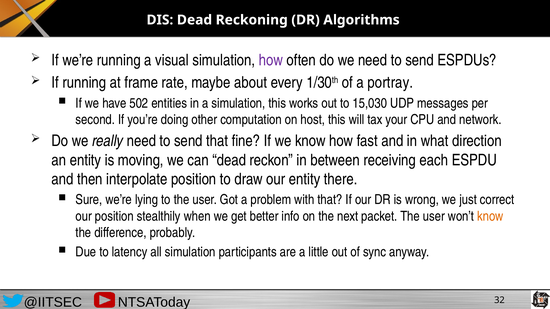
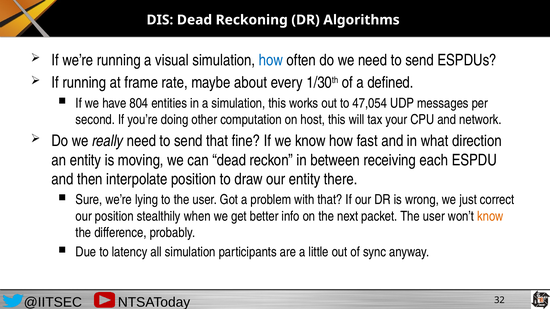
how at (271, 60) colour: purple -> blue
portray: portray -> defined
502: 502 -> 804
15,030: 15,030 -> 47,054
